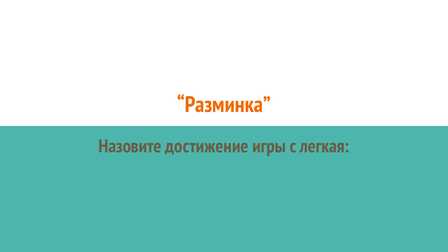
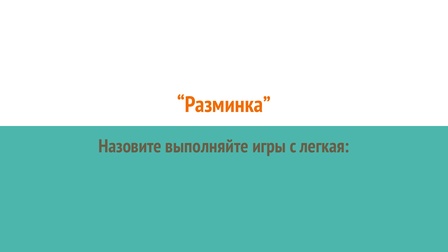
достижение: достижение -> выполняйте
